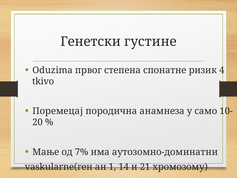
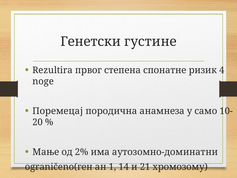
Oduzima: Oduzima -> Rezultira
tkivo: tkivo -> noge
7%: 7% -> 2%
vaskularne(ген: vaskularne(ген -> ograničeno(ген
